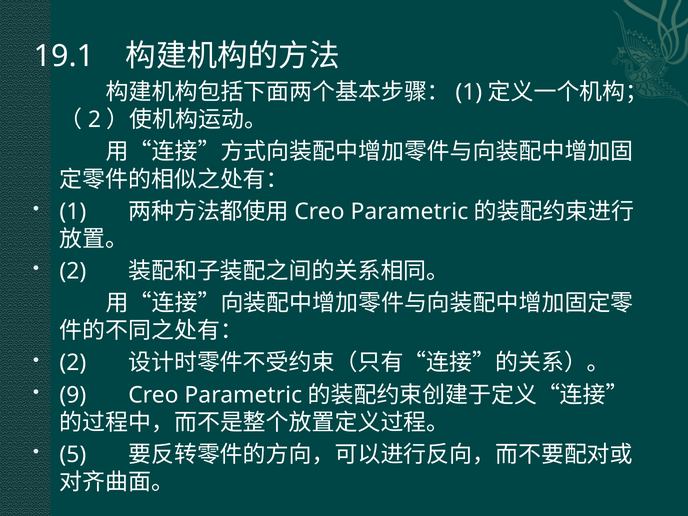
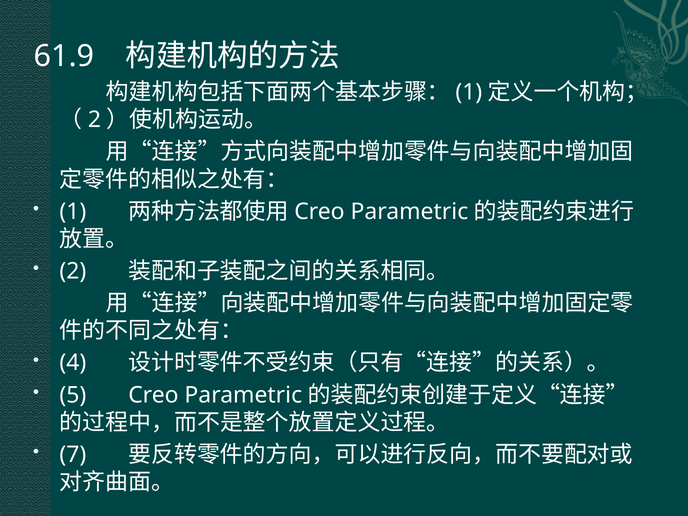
19.1: 19.1 -> 61.9
2 at (73, 363): 2 -> 4
9: 9 -> 5
5: 5 -> 7
